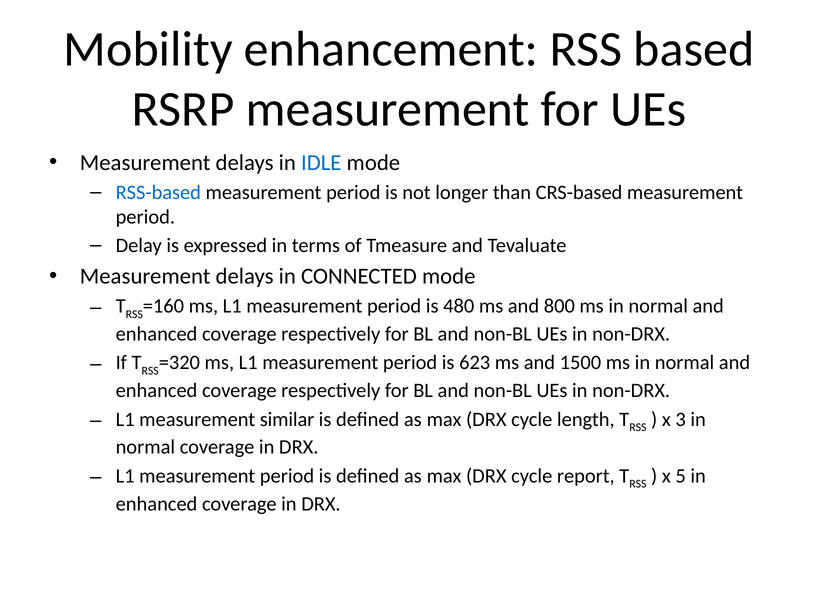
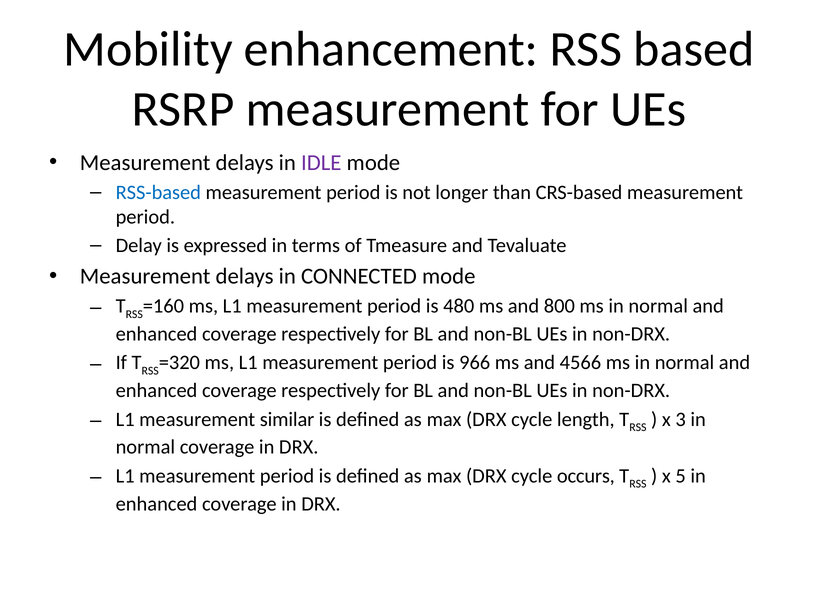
IDLE colour: blue -> purple
623: 623 -> 966
1500: 1500 -> 4566
report: report -> occurs
